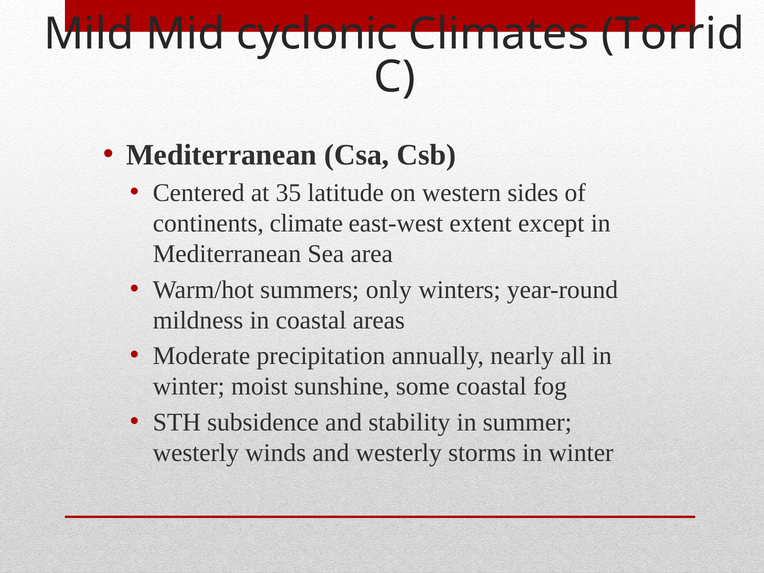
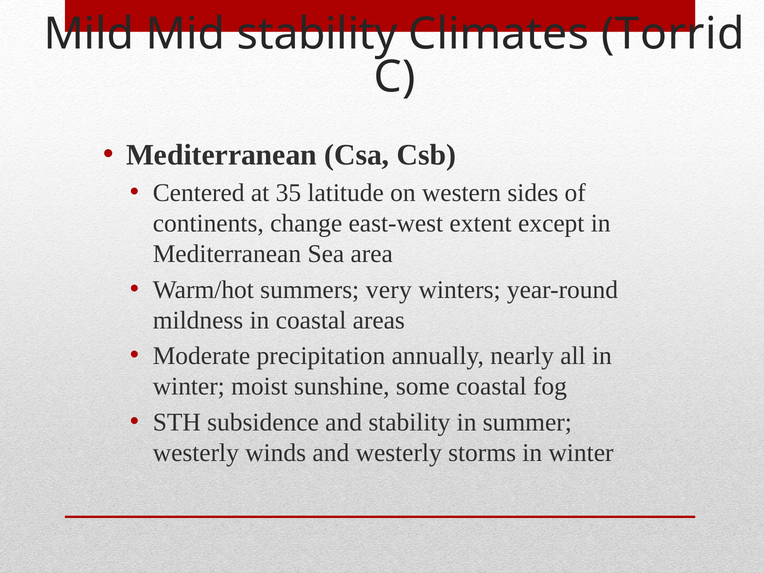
Mid cyclonic: cyclonic -> stability
climate: climate -> change
only: only -> very
